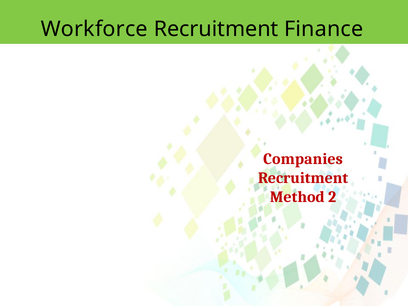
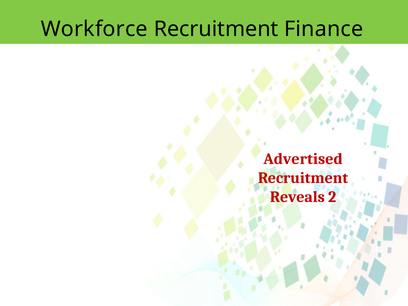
Companies: Companies -> Advertised
Method: Method -> Reveals
